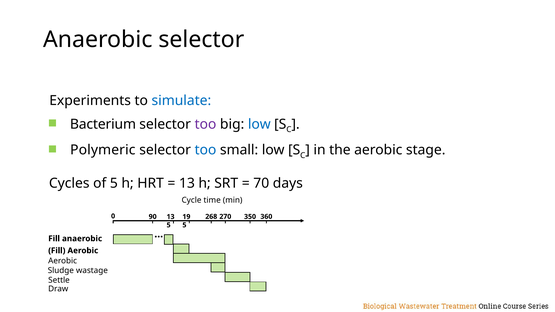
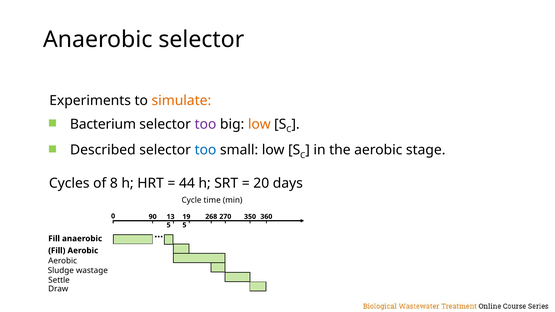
simulate colour: blue -> orange
low at (259, 124) colour: blue -> orange
Polymeric: Polymeric -> Described
of 5: 5 -> 8
13 at (187, 183): 13 -> 44
70: 70 -> 20
